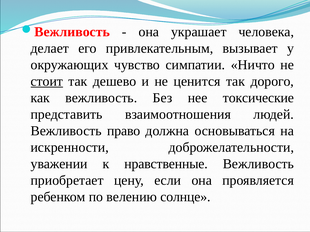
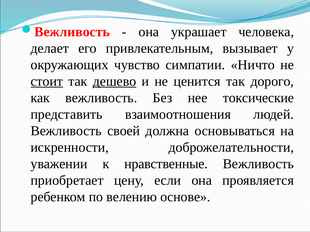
дешево underline: none -> present
право: право -> своей
солнце: солнце -> основе
